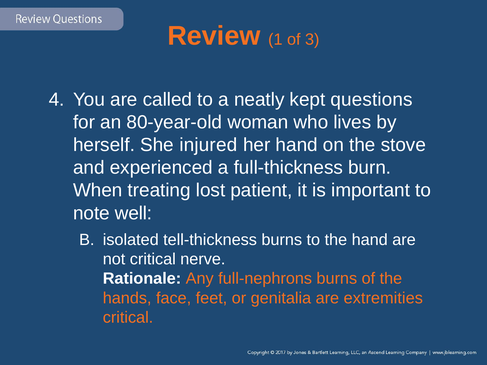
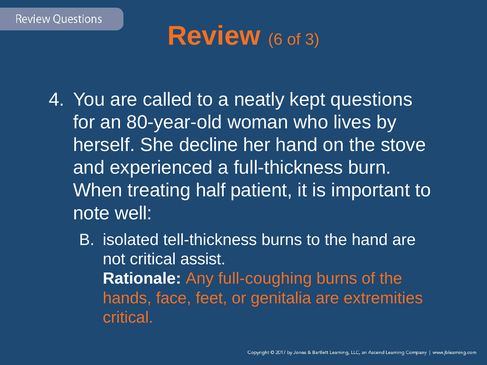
1: 1 -> 6
injured: injured -> decline
lost: lost -> half
nerve: nerve -> assist
full-nephrons: full-nephrons -> full-coughing
